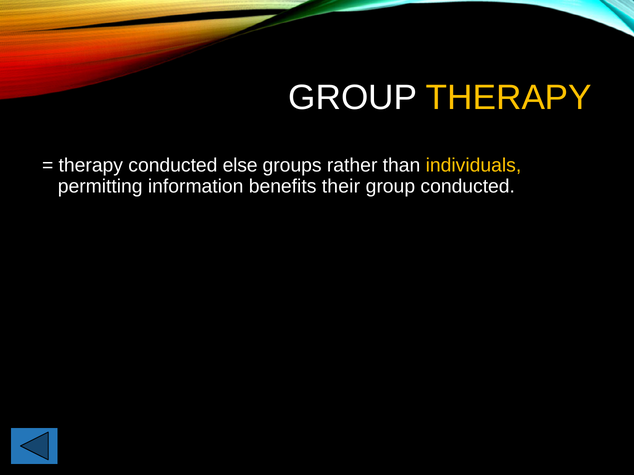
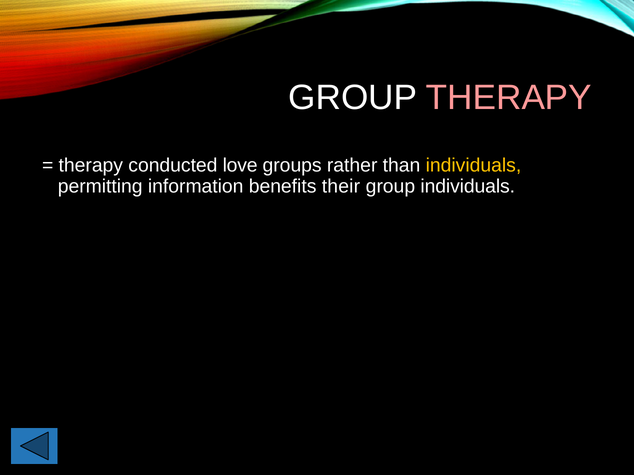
THERAPY at (509, 98) colour: yellow -> pink
else: else -> love
group conducted: conducted -> individuals
